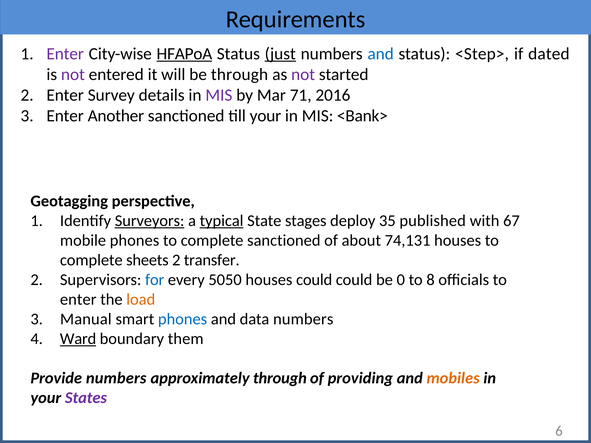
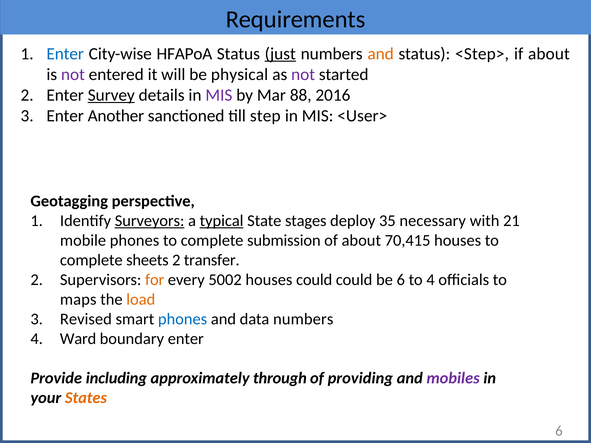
Enter at (65, 54) colour: purple -> blue
HFAPoA underline: present -> none
and at (381, 54) colour: blue -> orange
if dated: dated -> about
be through: through -> physical
Survey underline: none -> present
71: 71 -> 88
till your: your -> step
<Bank>: <Bank> -> <User>
published: published -> necessary
67: 67 -> 21
complete sanctioned: sanctioned -> submission
74,131: 74,131 -> 70,415
for colour: blue -> orange
5050: 5050 -> 5002
be 0: 0 -> 6
to 8: 8 -> 4
enter at (78, 300): enter -> maps
Manual: Manual -> Revised
Ward underline: present -> none
boundary them: them -> enter
Provide numbers: numbers -> including
mobiles colour: orange -> purple
States colour: purple -> orange
